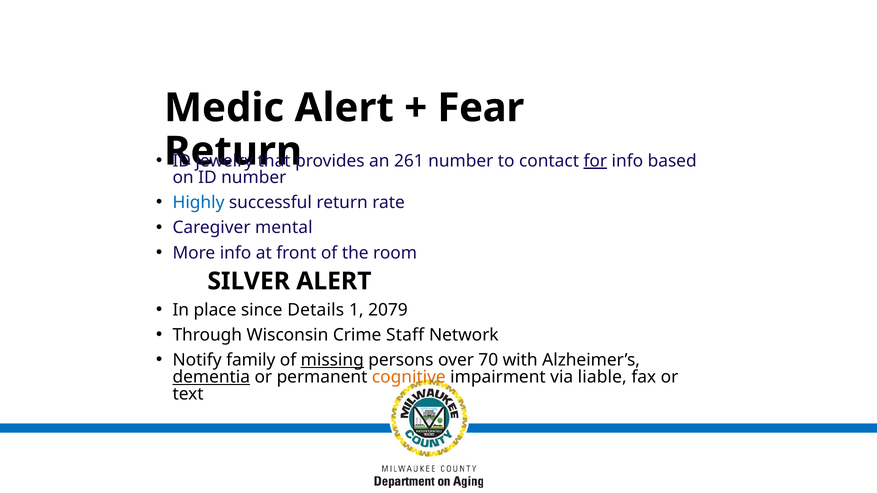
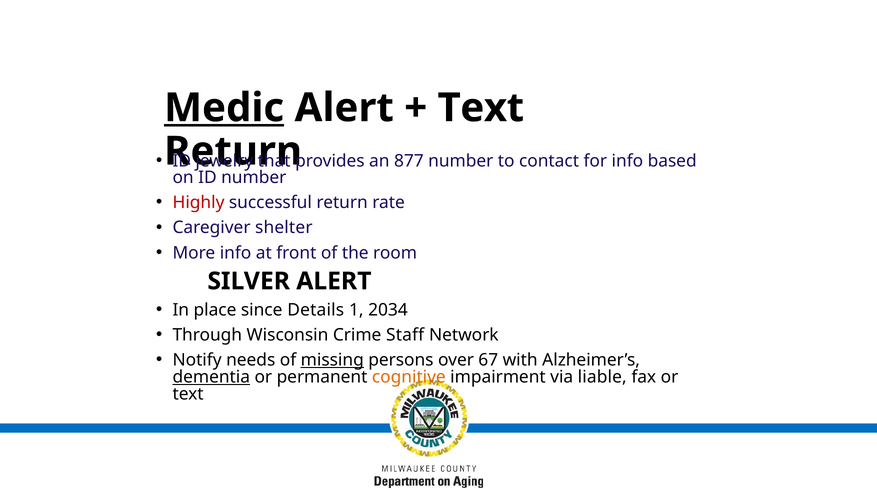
Medic underline: none -> present
Fear at (481, 108): Fear -> Text
261: 261 -> 877
for underline: present -> none
Highly colour: blue -> red
mental: mental -> shelter
2079: 2079 -> 2034
family: family -> needs
70: 70 -> 67
